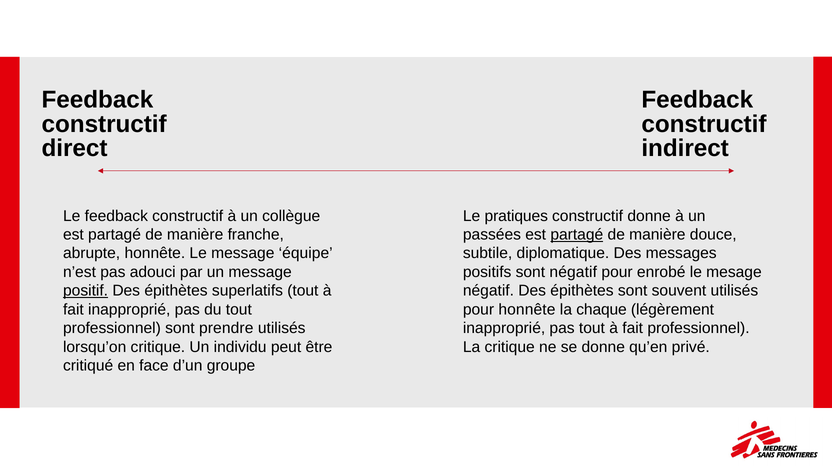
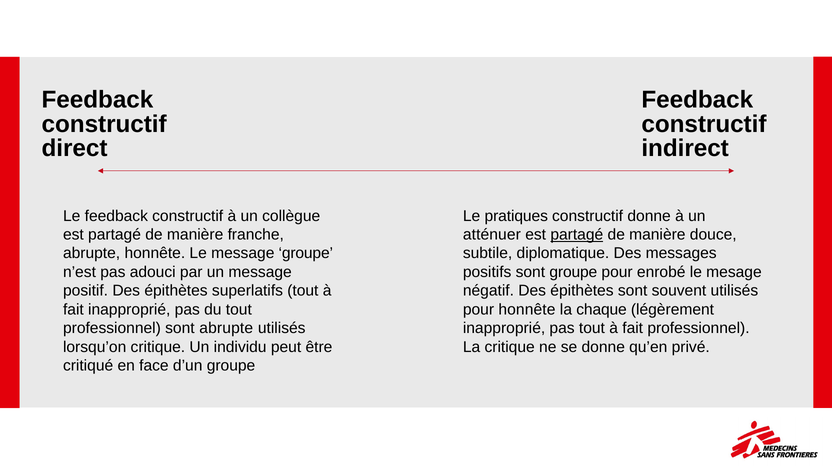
passées: passées -> atténuer
message équipe: équipe -> groupe
sont négatif: négatif -> groupe
positif underline: present -> none
sont prendre: prendre -> abrupte
